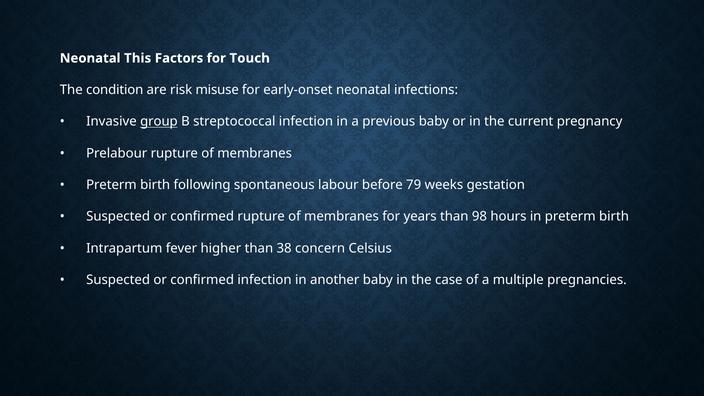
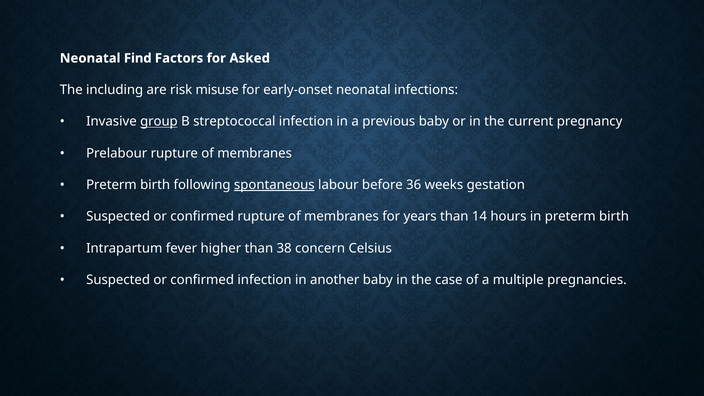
This: This -> Find
Touch: Touch -> Asked
condition: condition -> including
spontaneous underline: none -> present
79: 79 -> 36
98: 98 -> 14
